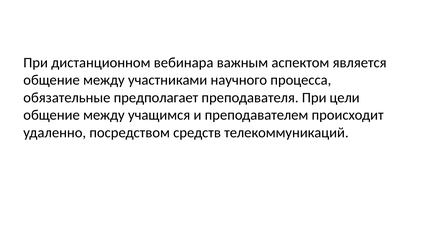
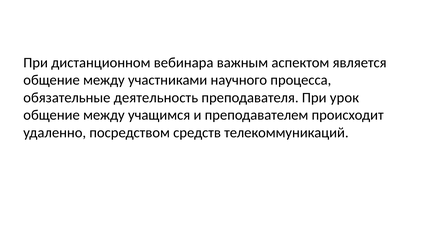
предполагает: предполагает -> деятельность
цели: цели -> урок
